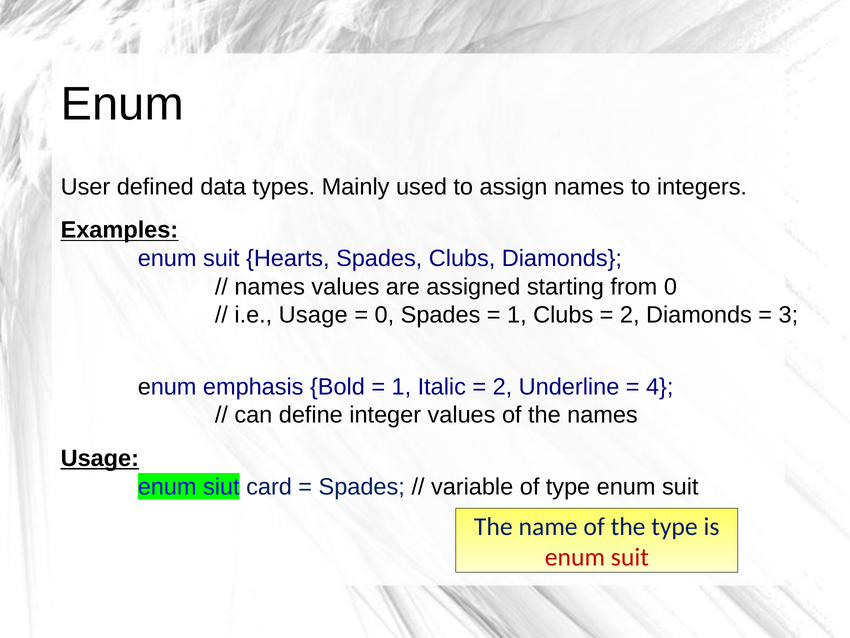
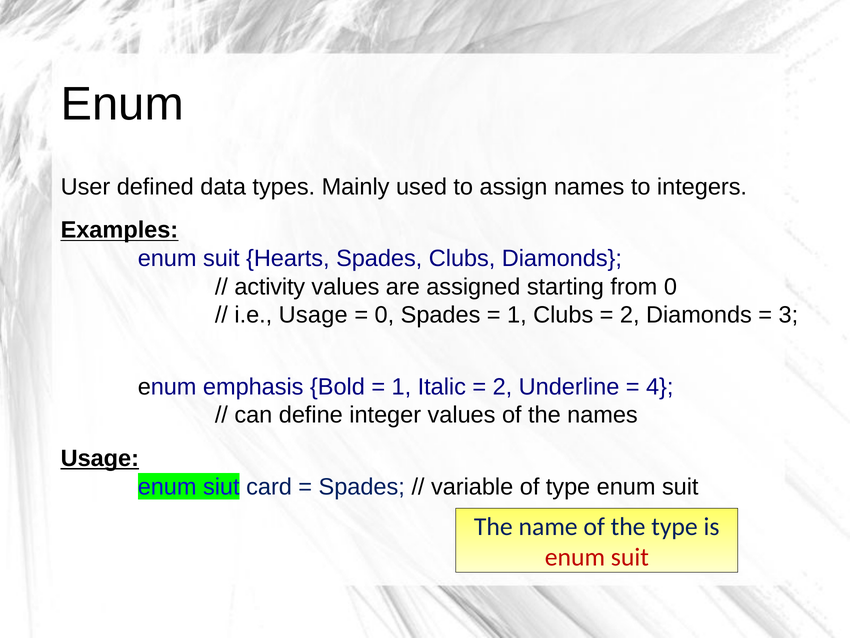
names at (270, 286): names -> activity
